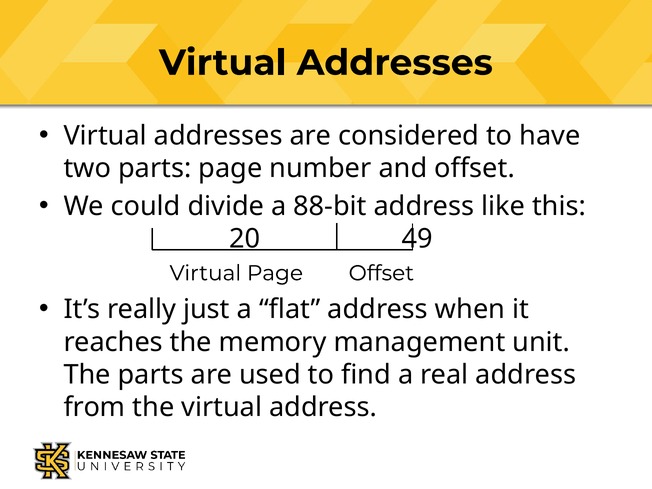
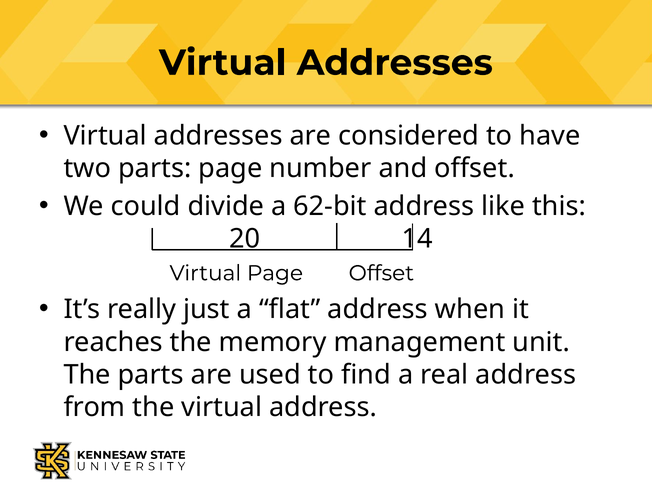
88-bit: 88-bit -> 62-bit
49: 49 -> 14
